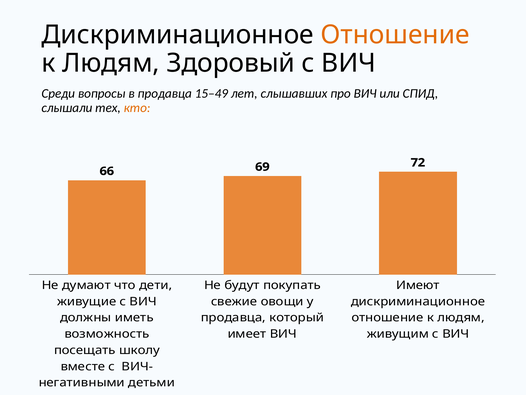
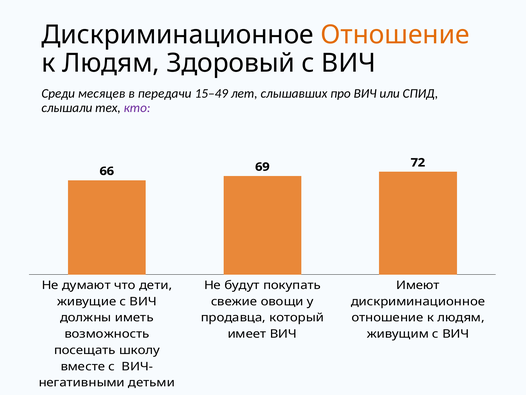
вопросы: вопросы -> месяцев
в продавца: продавца -> передачи
кто colour: orange -> purple
